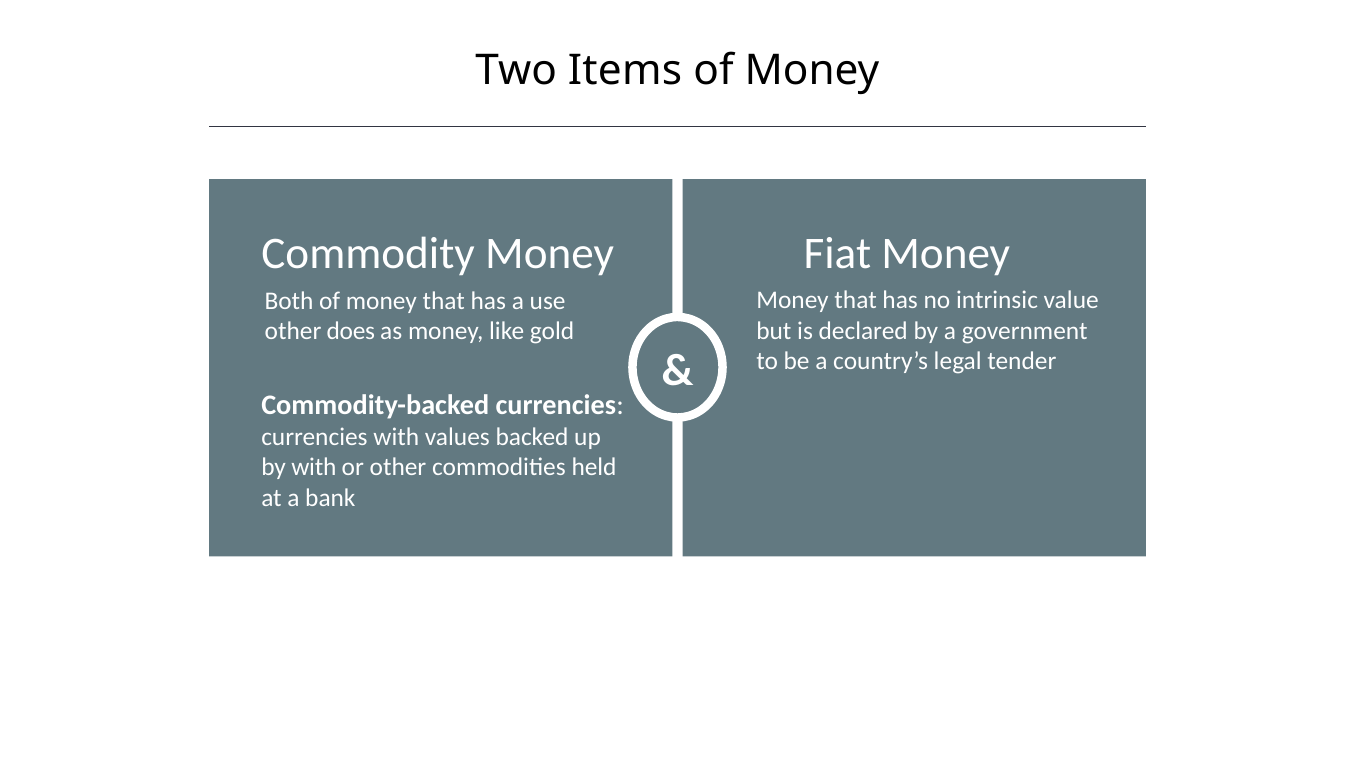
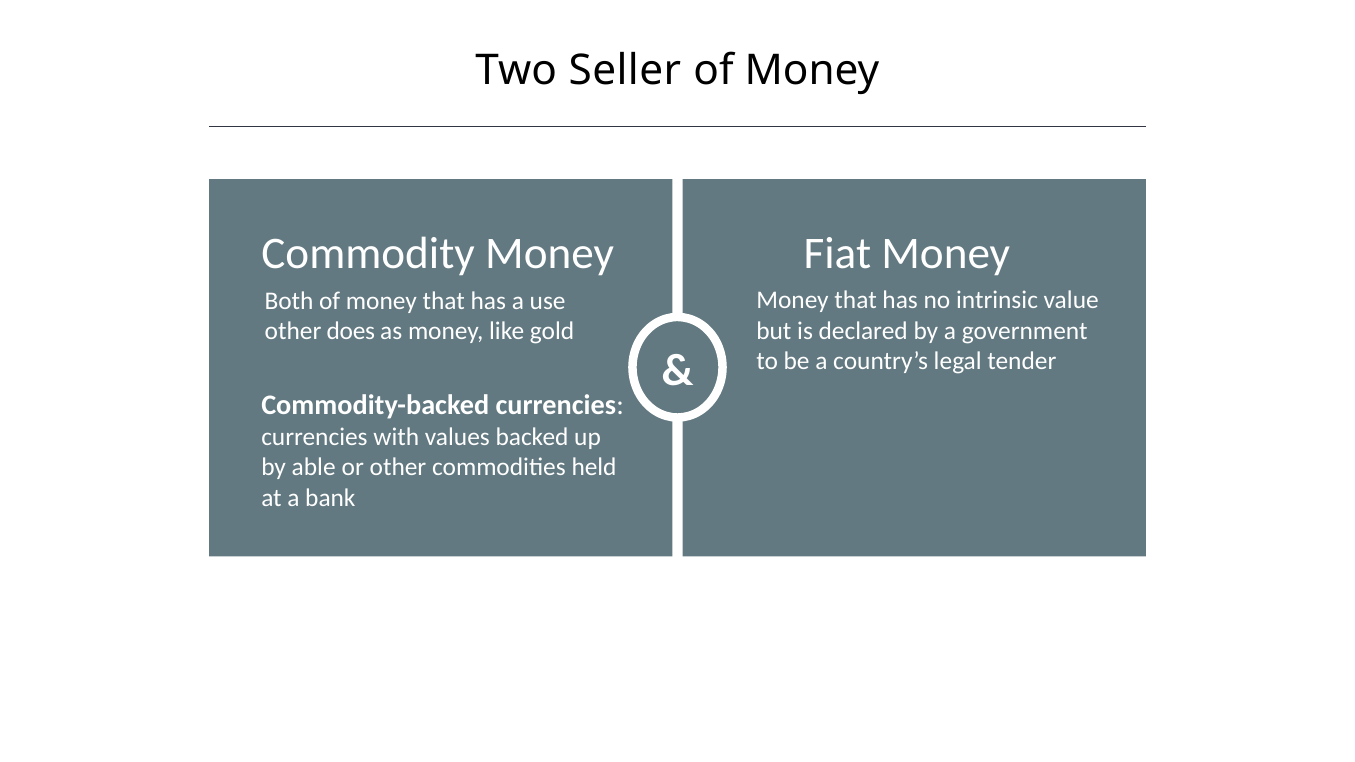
Items: Items -> Seller
by with: with -> able
